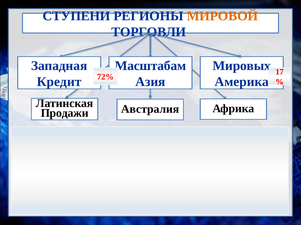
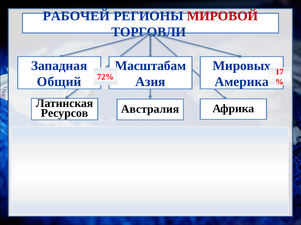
СТУПЕНИ: СТУПЕНИ -> РАБОЧЕЙ
МИРОВОЙ at (222, 16) colour: orange -> red
Кредит: Кредит -> Общий
Продажи: Продажи -> Ресурсов
